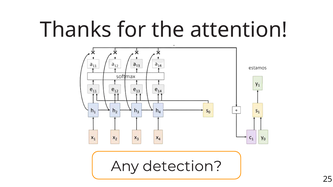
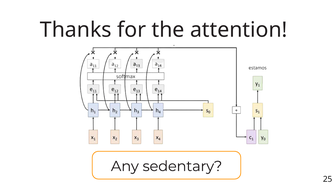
detection: detection -> sedentary
